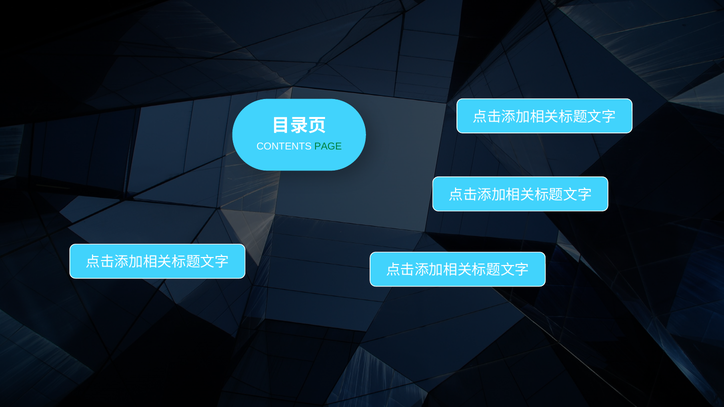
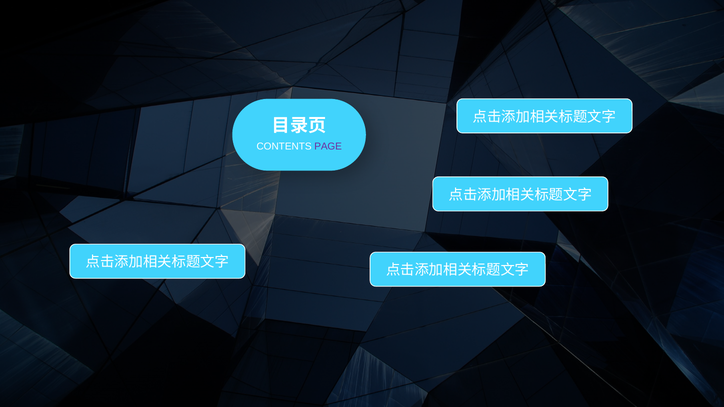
PAGE colour: green -> purple
